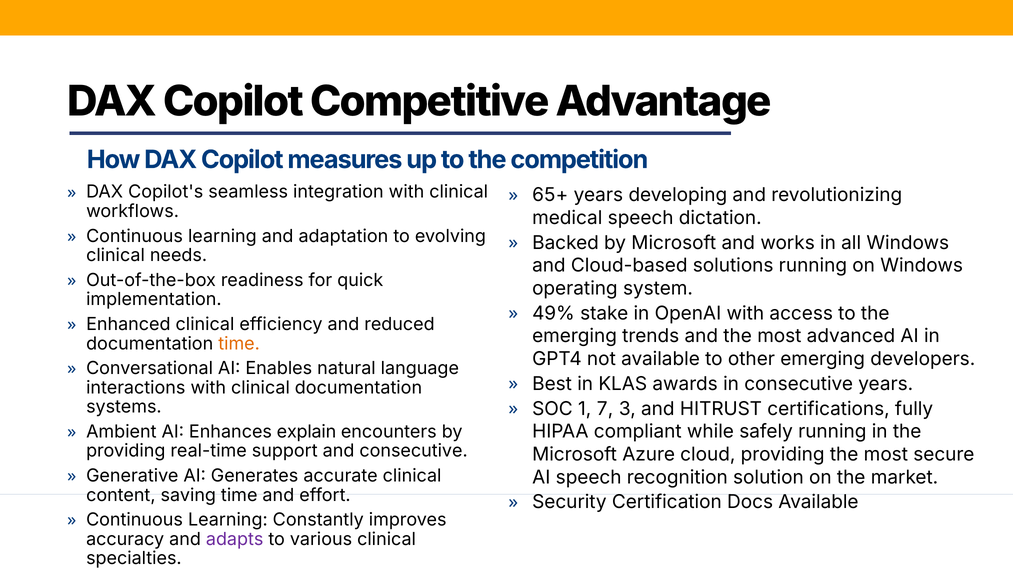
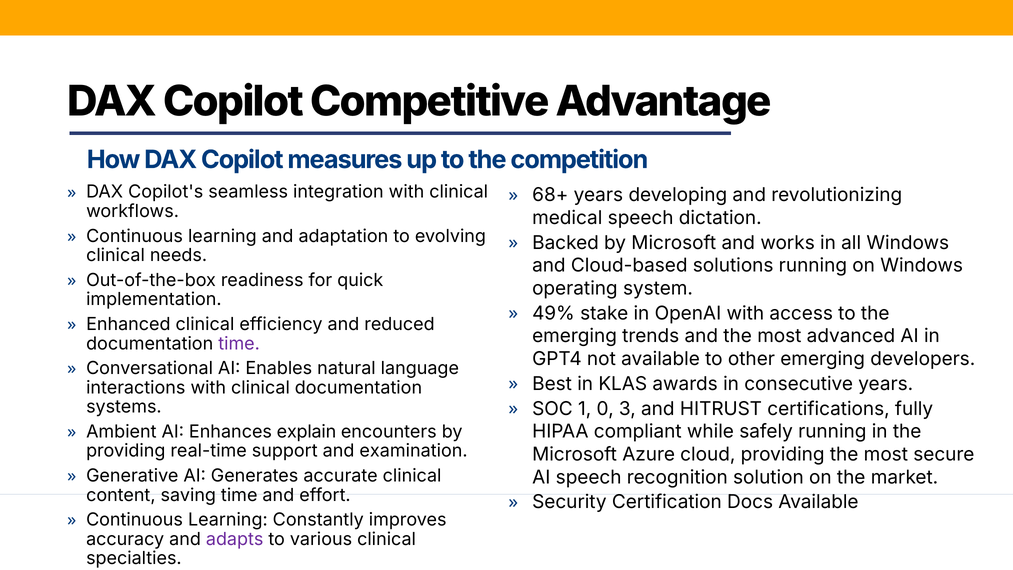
65+: 65+ -> 68+
time at (239, 343) colour: orange -> purple
7: 7 -> 0
and consecutive: consecutive -> examination
